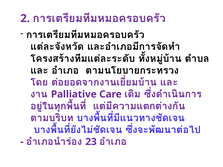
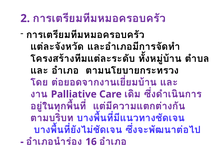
23: 23 -> 16
